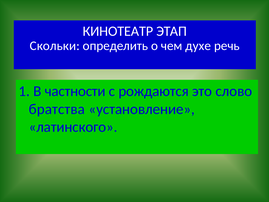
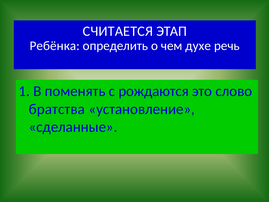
КИНОТЕАТР: КИНОТЕАТР -> СЧИТАЕТСЯ
Скольки: Скольки -> Ребёнка
частности: частности -> поменять
латинского: латинского -> сделанные
